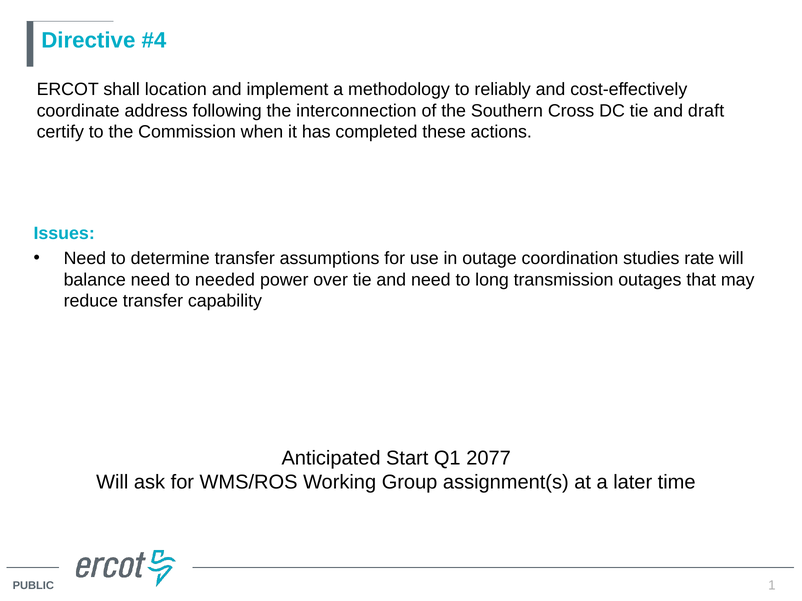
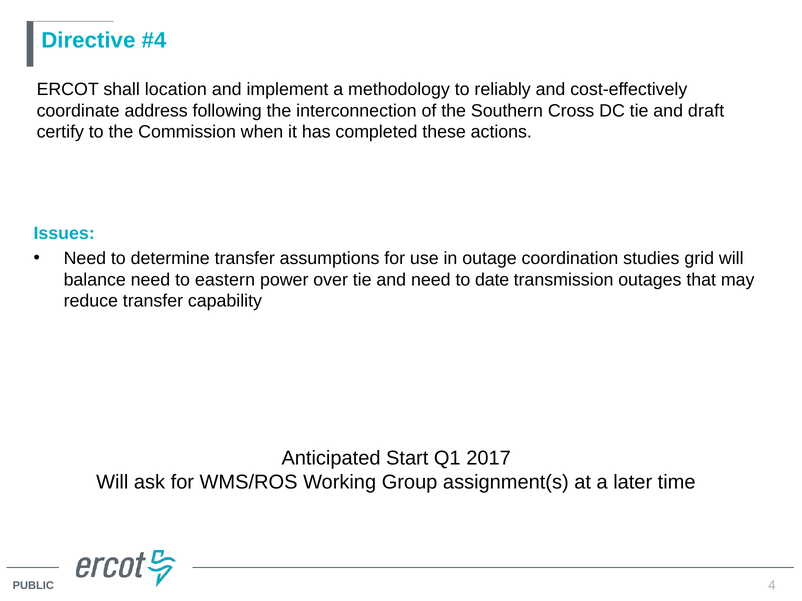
rate: rate -> grid
needed: needed -> eastern
long: long -> date
2077: 2077 -> 2017
1: 1 -> 4
